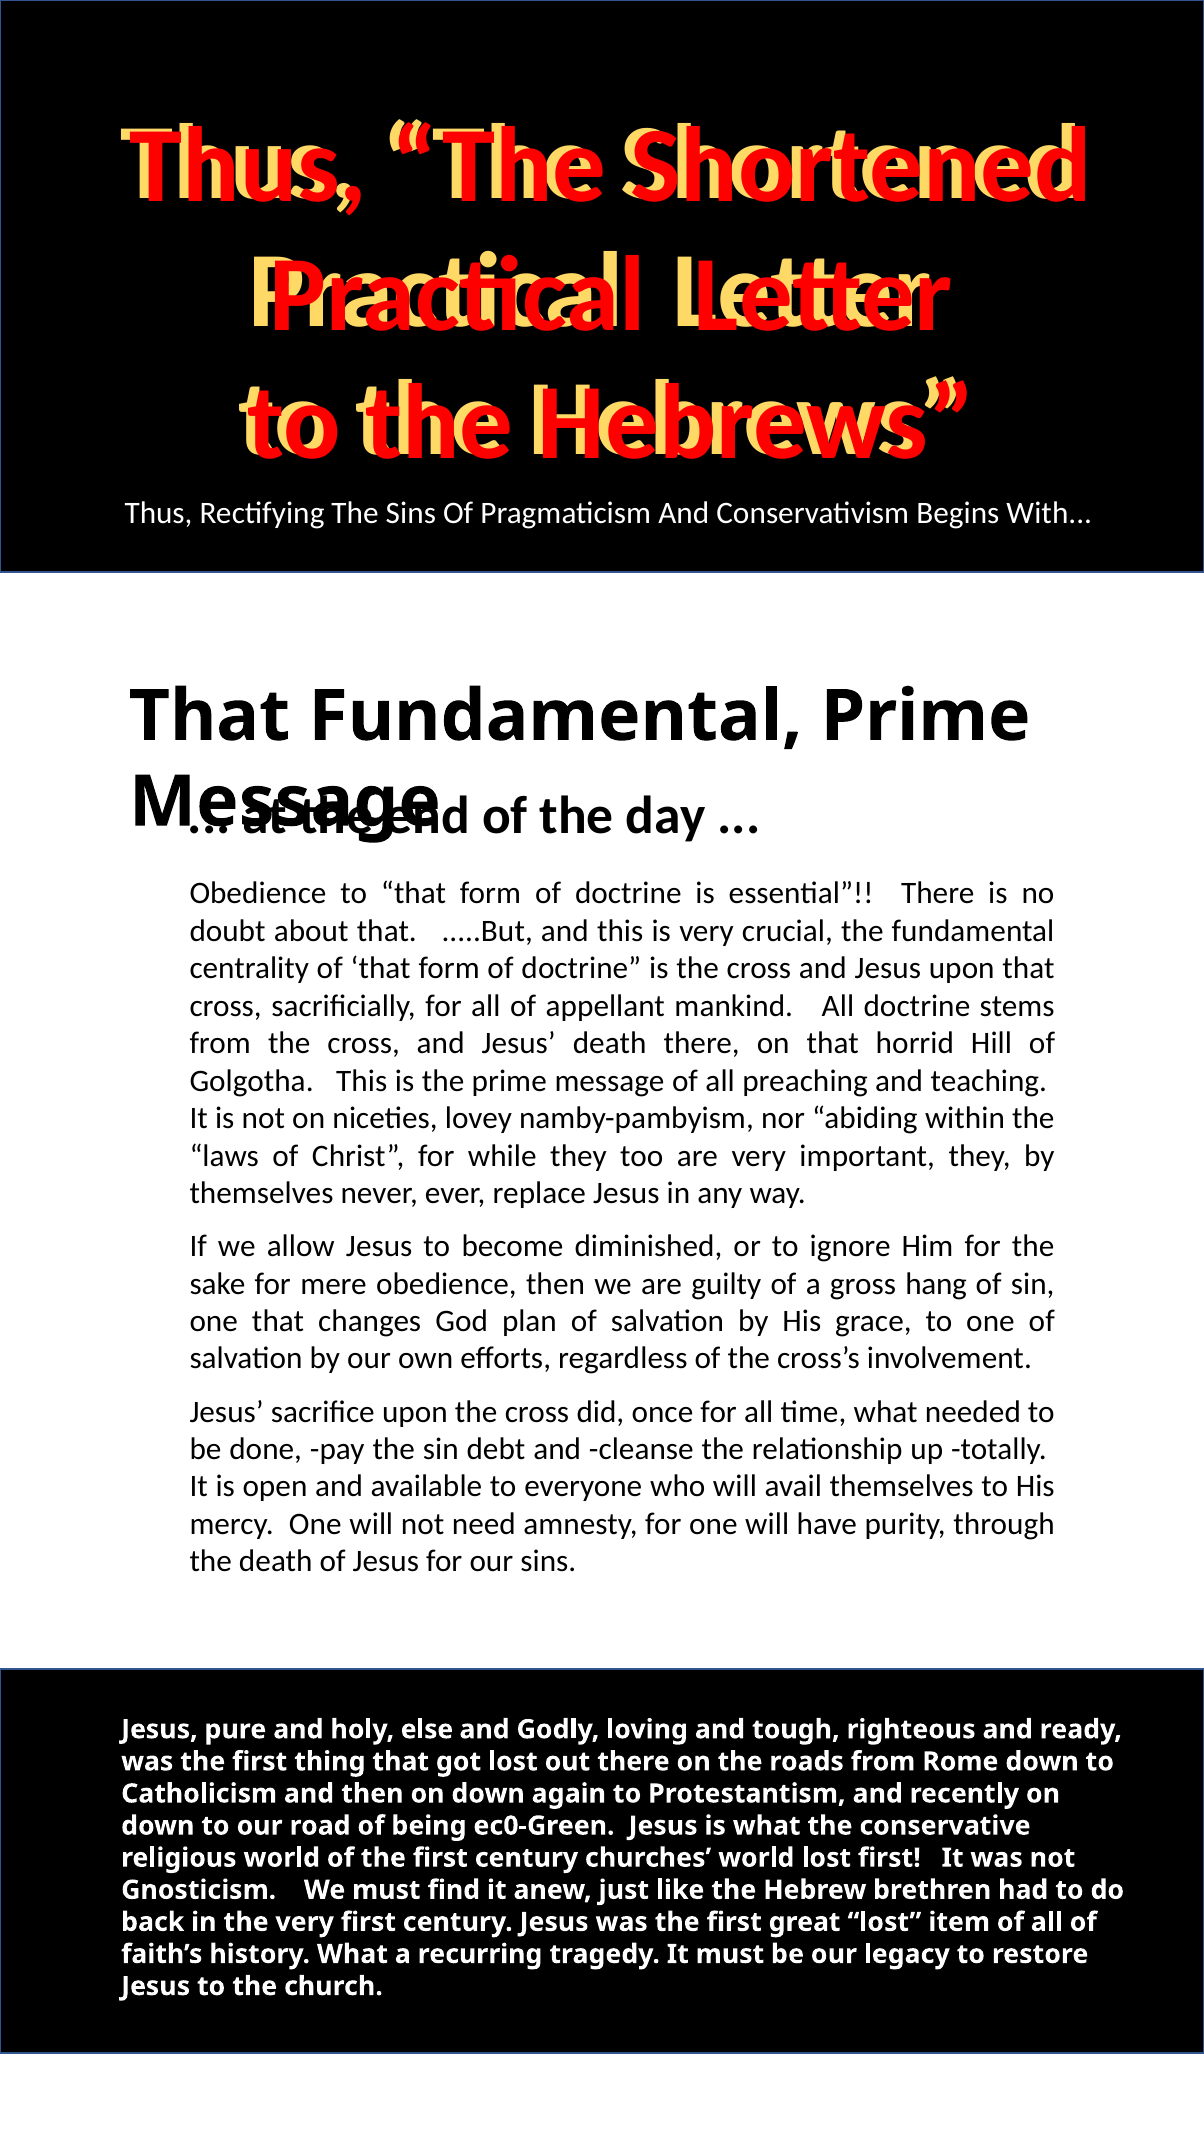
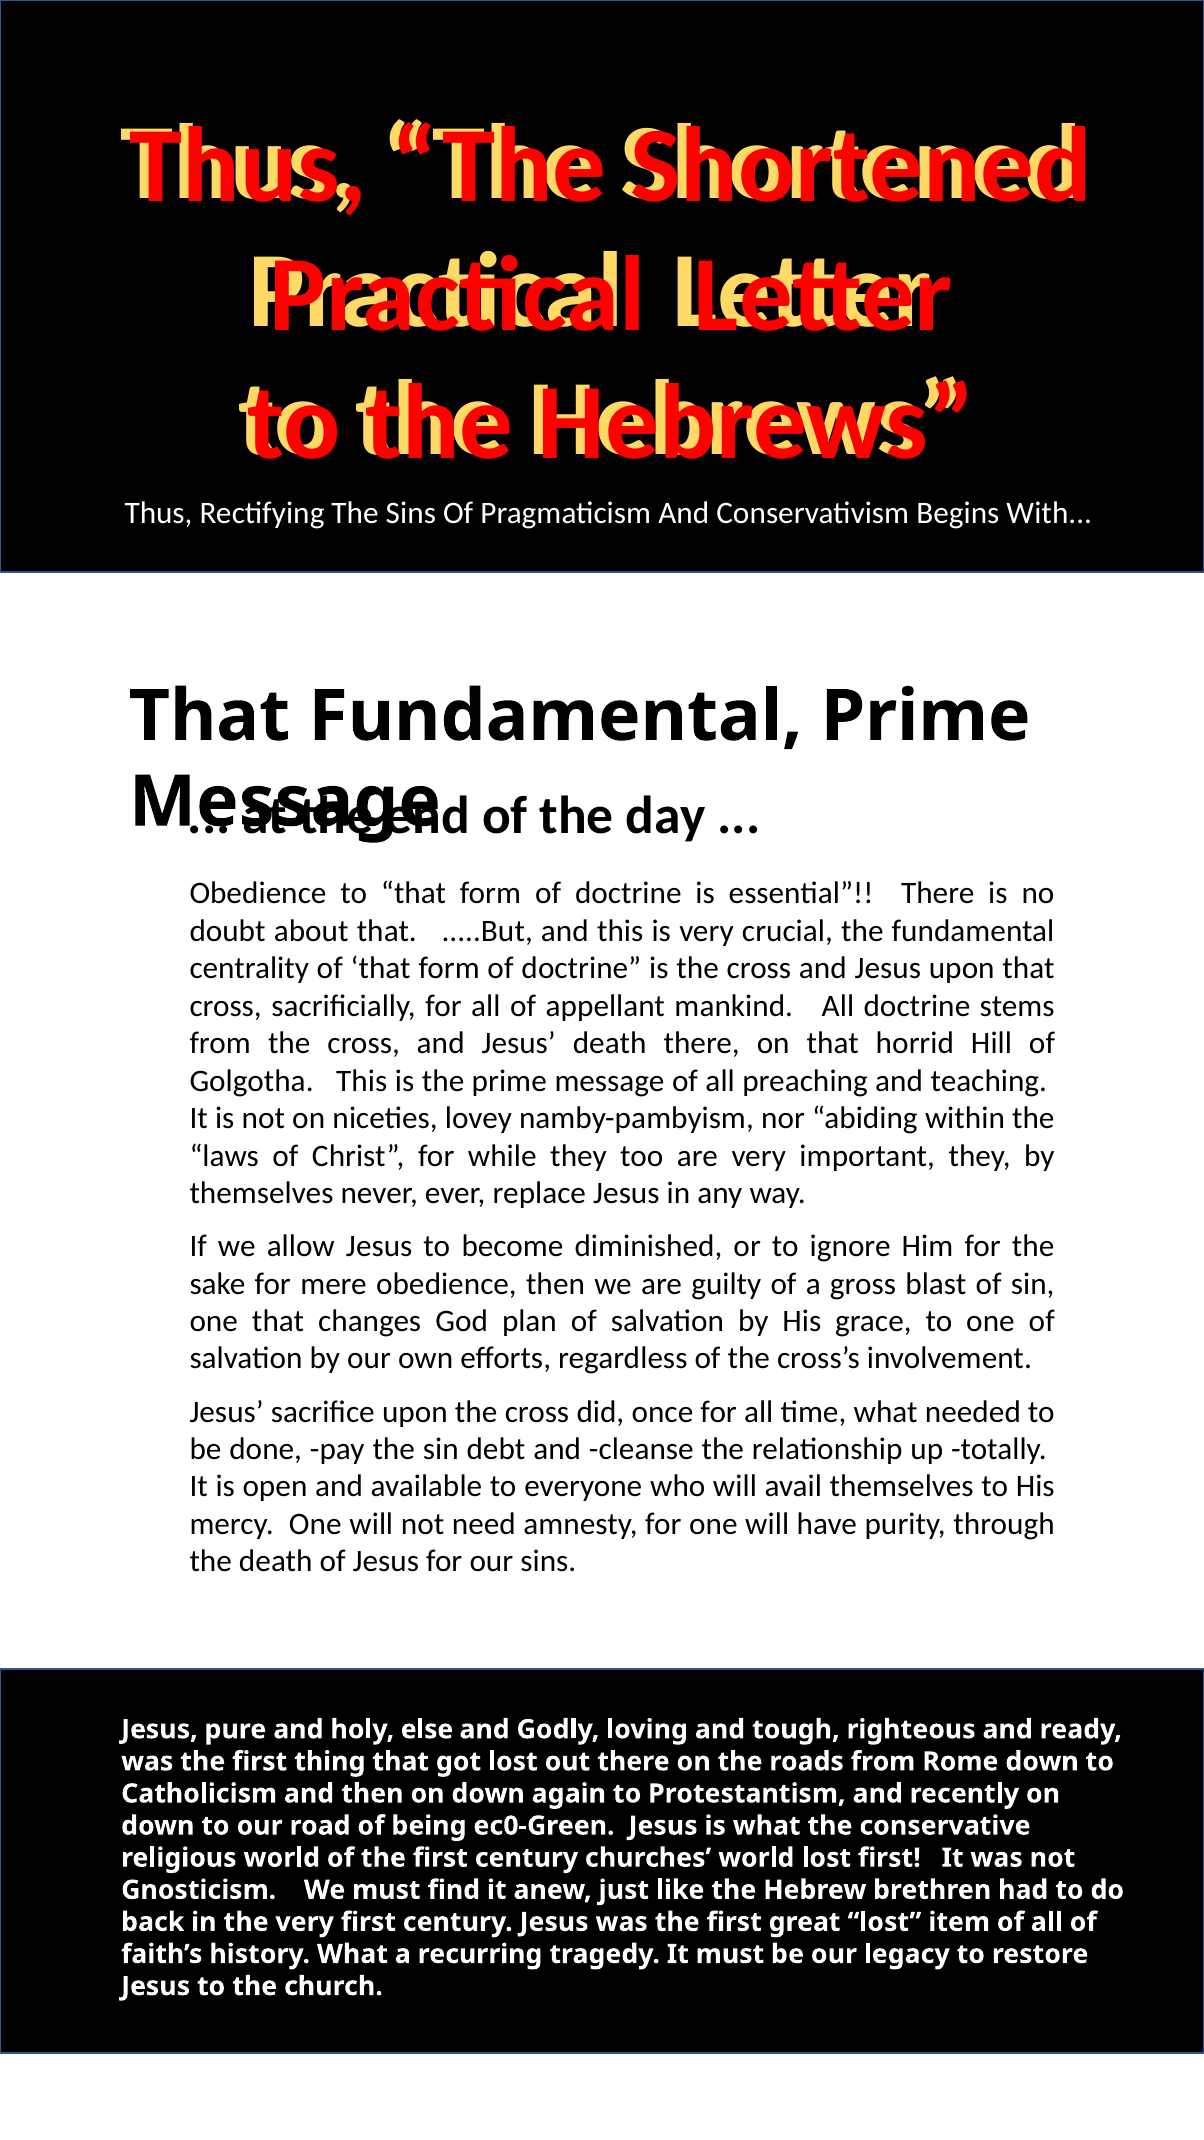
hang: hang -> blast
